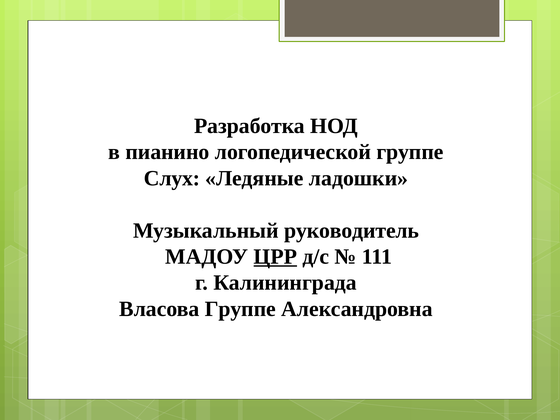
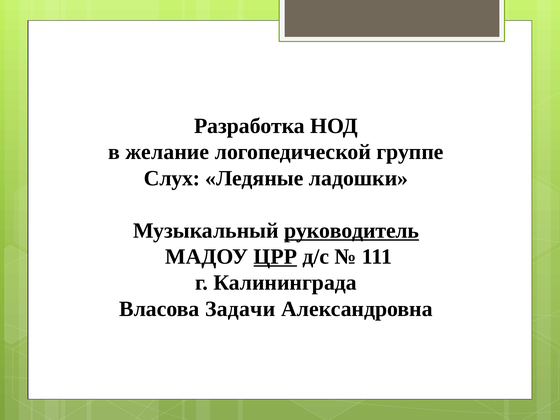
пианино: пианино -> желание
руководитель underline: none -> present
Власова Группе: Группе -> Задачи
